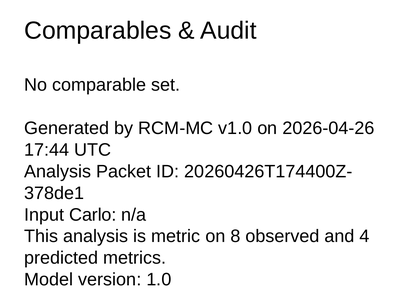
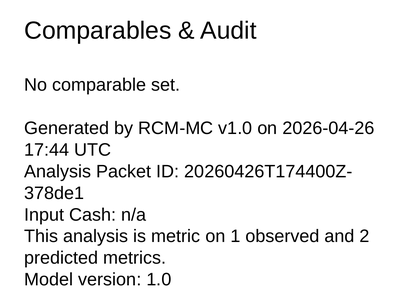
Carlo: Carlo -> Cash
8: 8 -> 1
4: 4 -> 2
